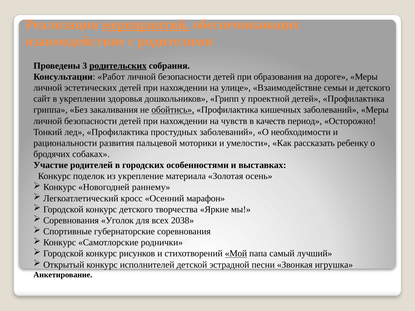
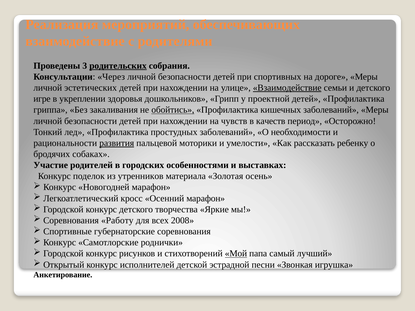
мероприятий underline: present -> none
Работ: Работ -> Через
образования: образования -> спортивных
Взаимодействие at (287, 88) underline: none -> present
сайт: сайт -> игре
развития underline: none -> present
укрепление: укрепление -> утренников
Новогодней раннему: раннему -> марафон
Уголок: Уголок -> Работу
2038: 2038 -> 2008
